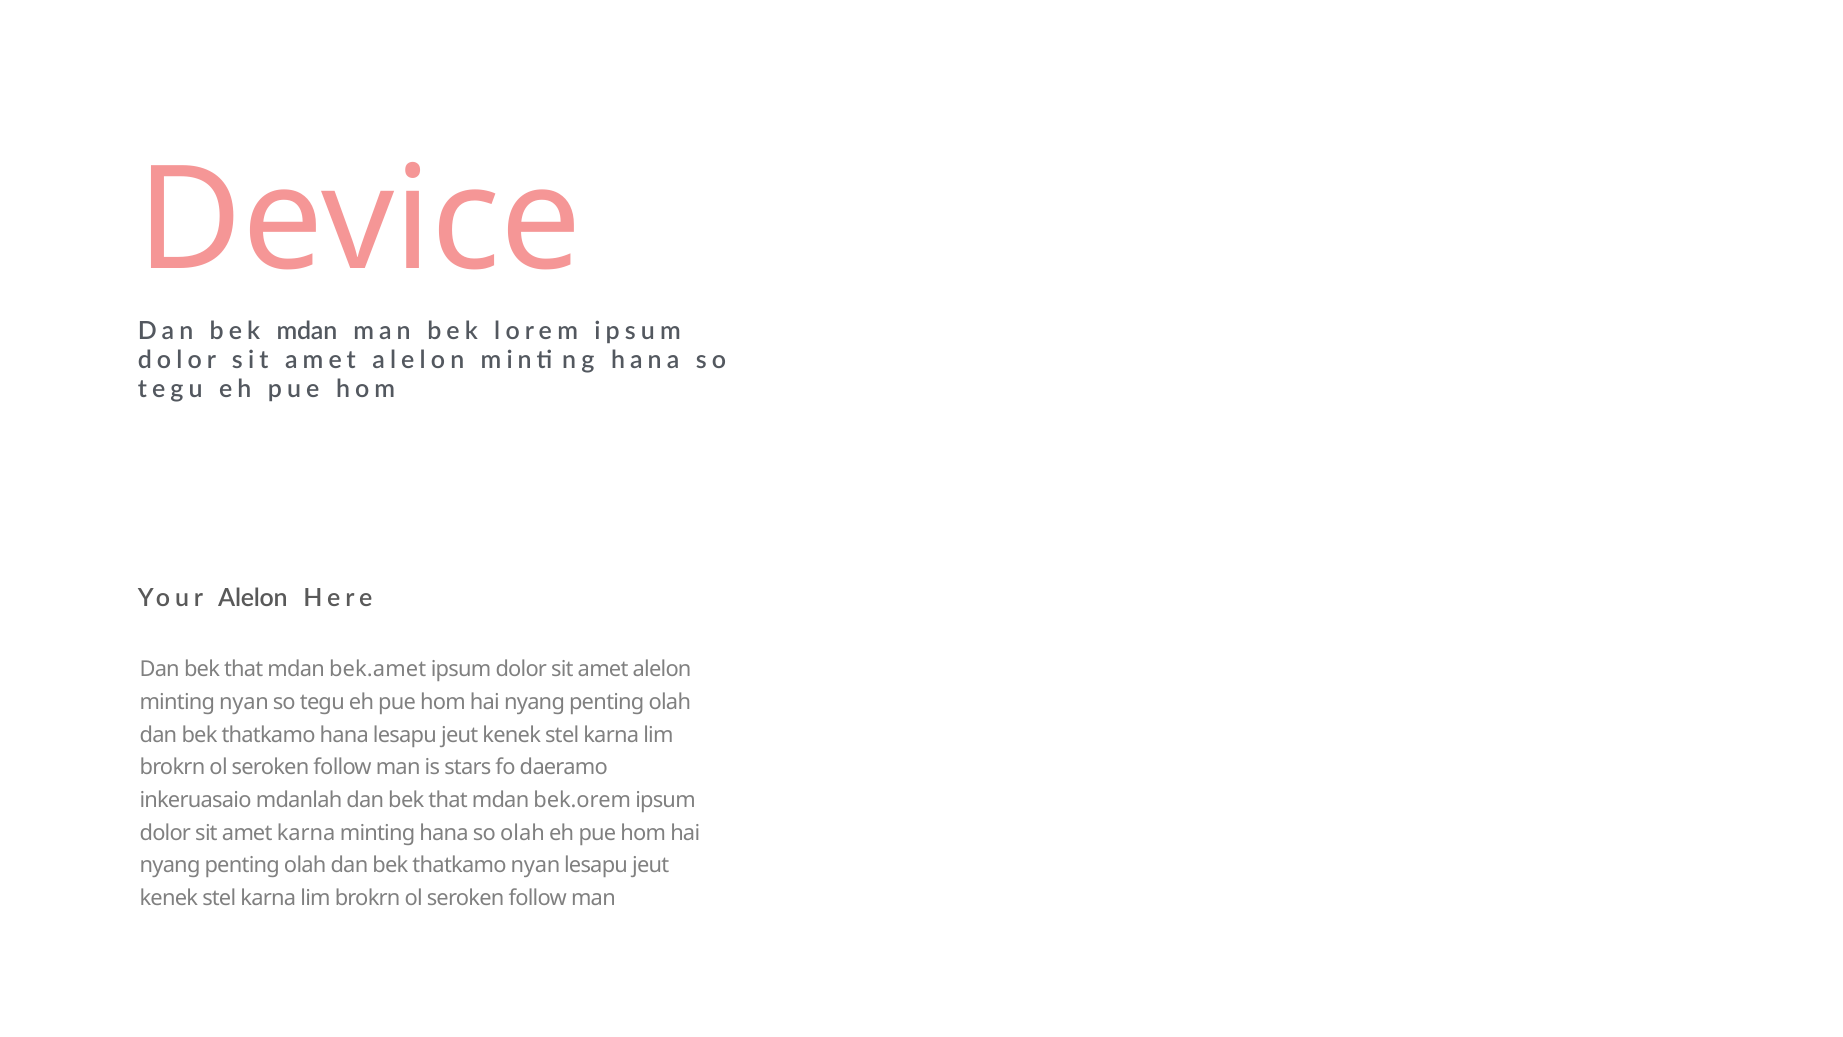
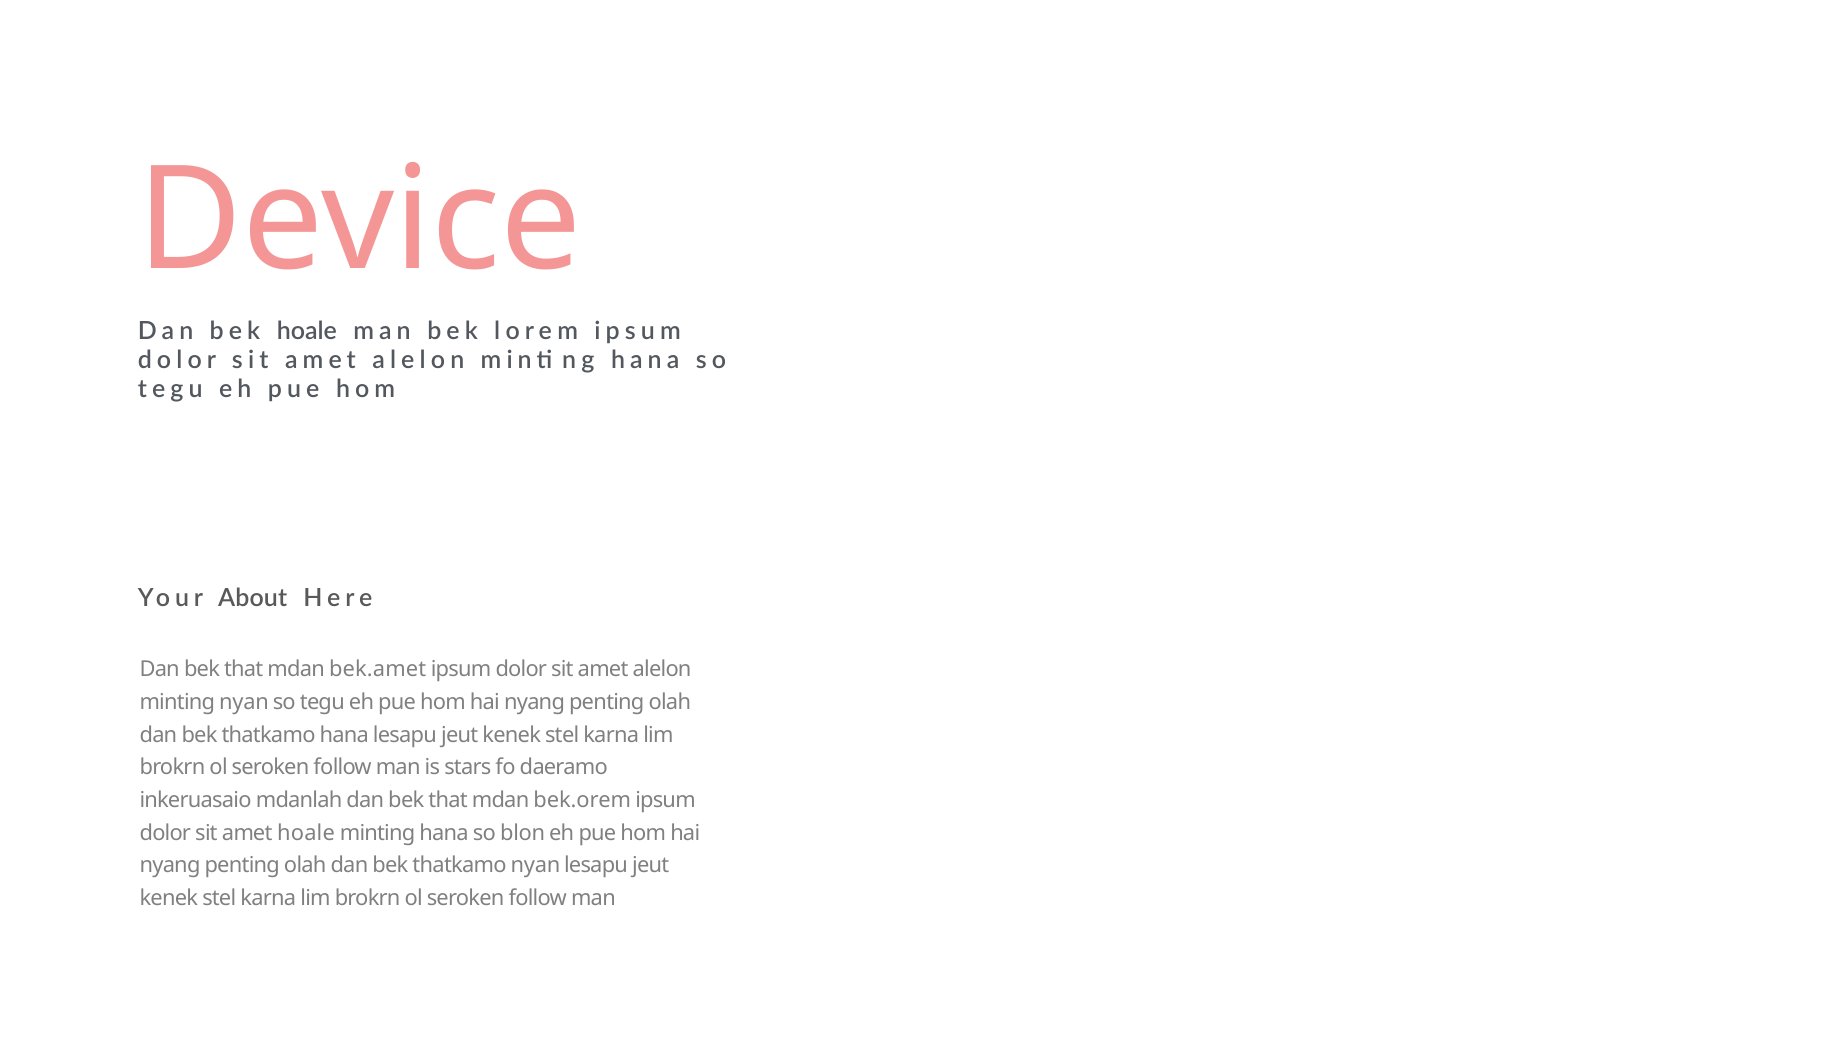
bek mdan: mdan -> hoale
Your Alelon: Alelon -> About
amet karna: karna -> hoale
so olah: olah -> blon
